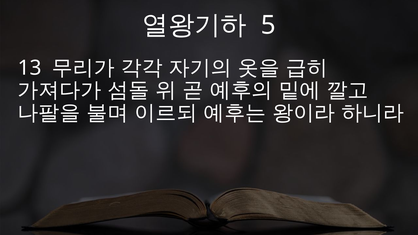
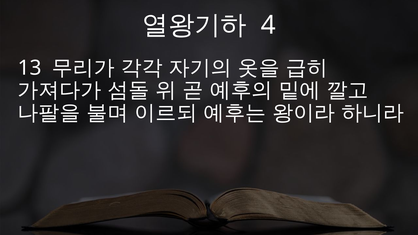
5: 5 -> 4
